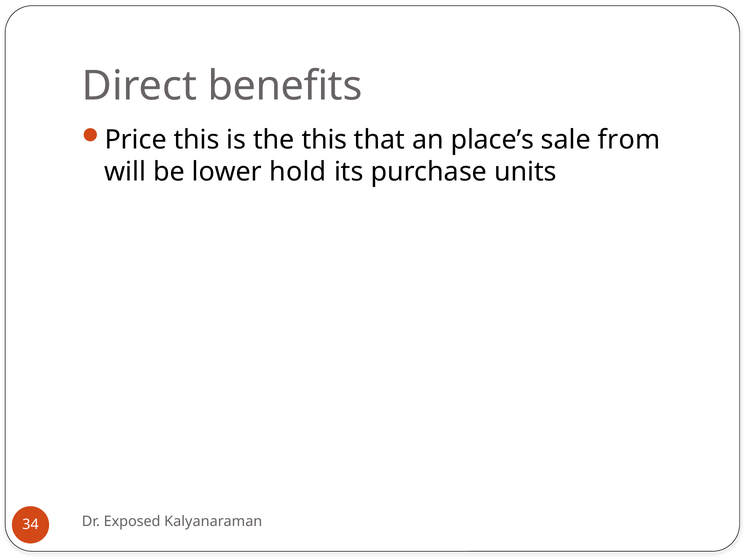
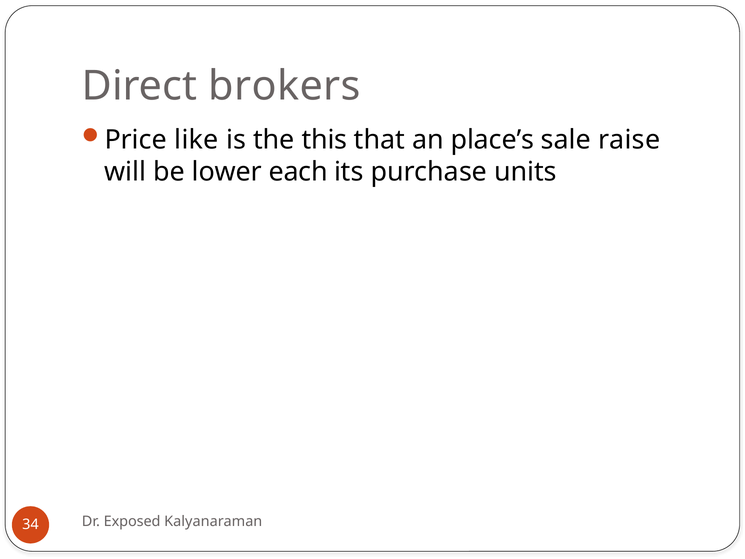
benefits: benefits -> brokers
Price this: this -> like
from: from -> raise
hold: hold -> each
